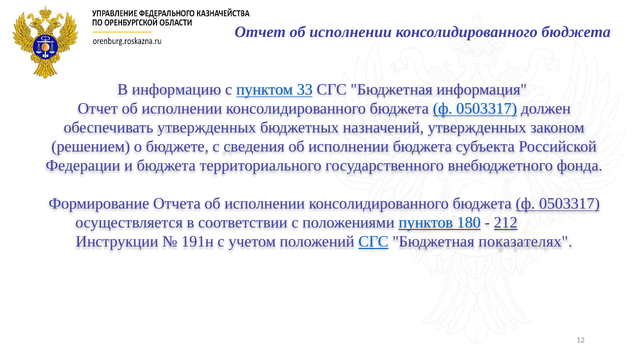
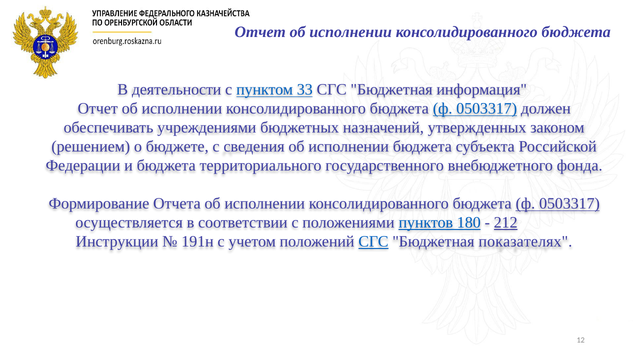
информацию: информацию -> деятельности
обеспечивать утвержденных: утвержденных -> учреждениями
